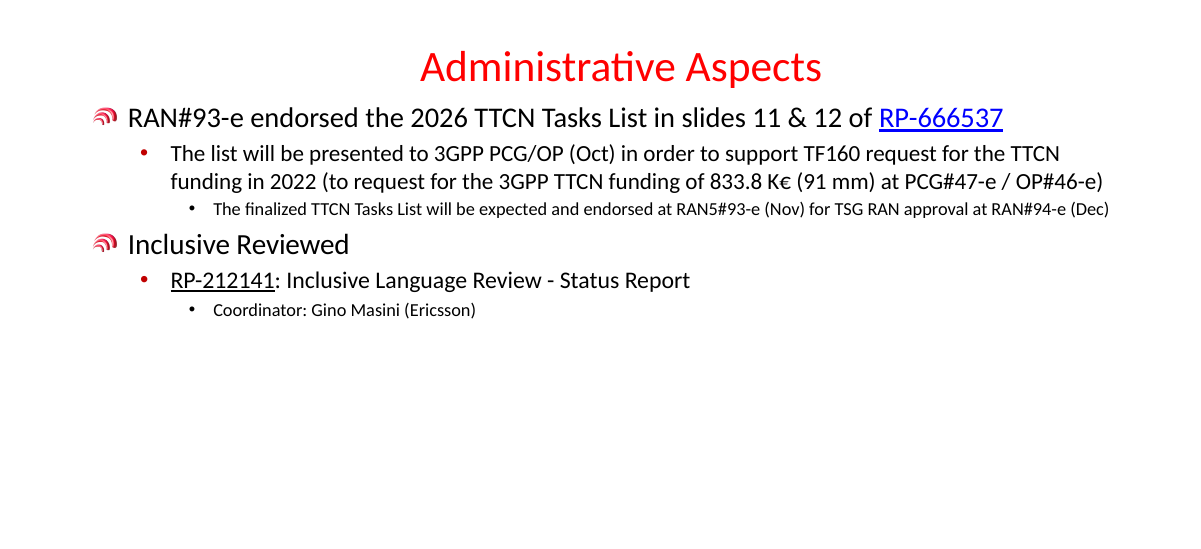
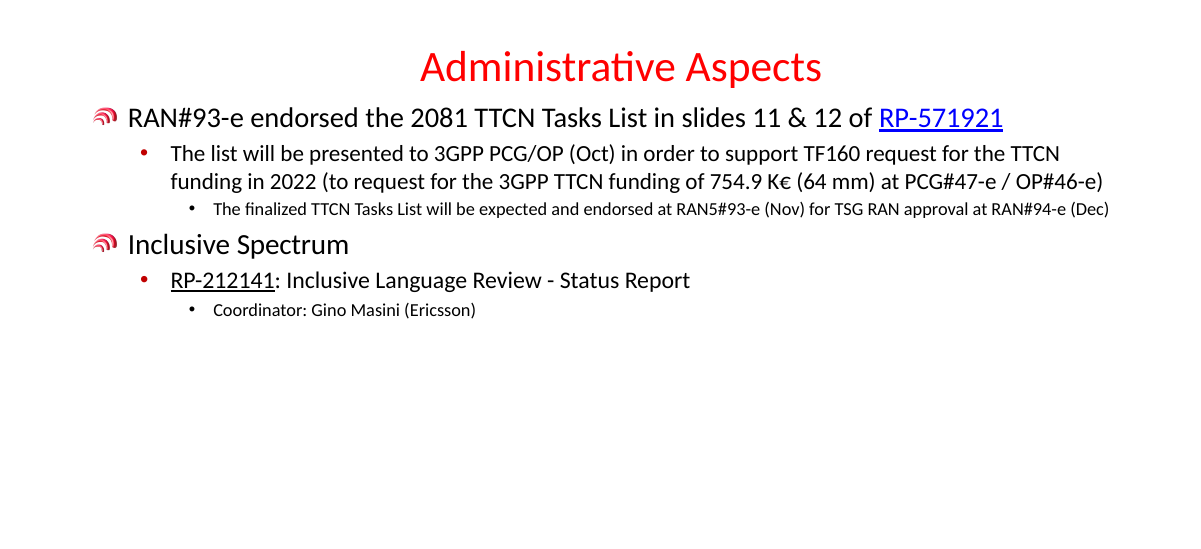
2026: 2026 -> 2081
RP-666537: RP-666537 -> RP-571921
833.8: 833.8 -> 754.9
91: 91 -> 64
Reviewed: Reviewed -> Spectrum
